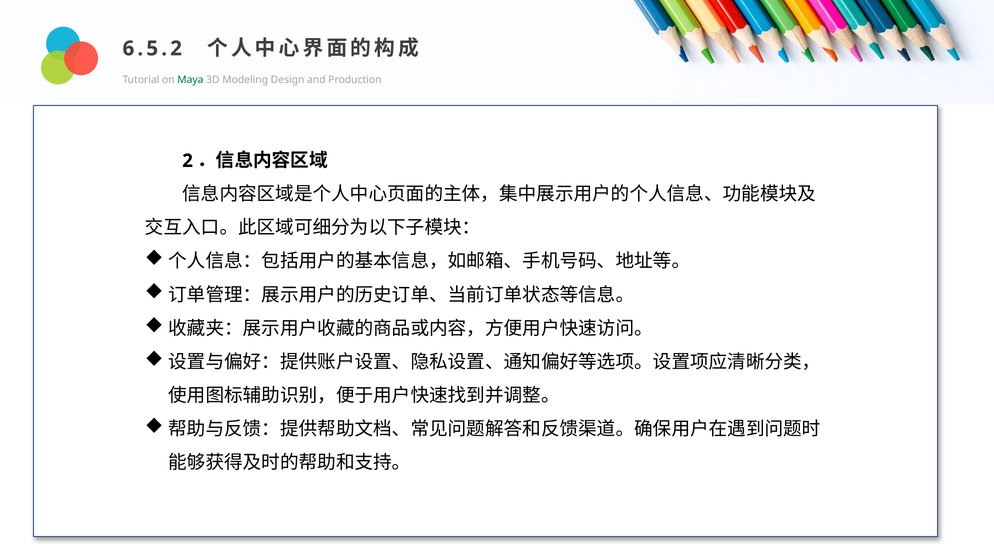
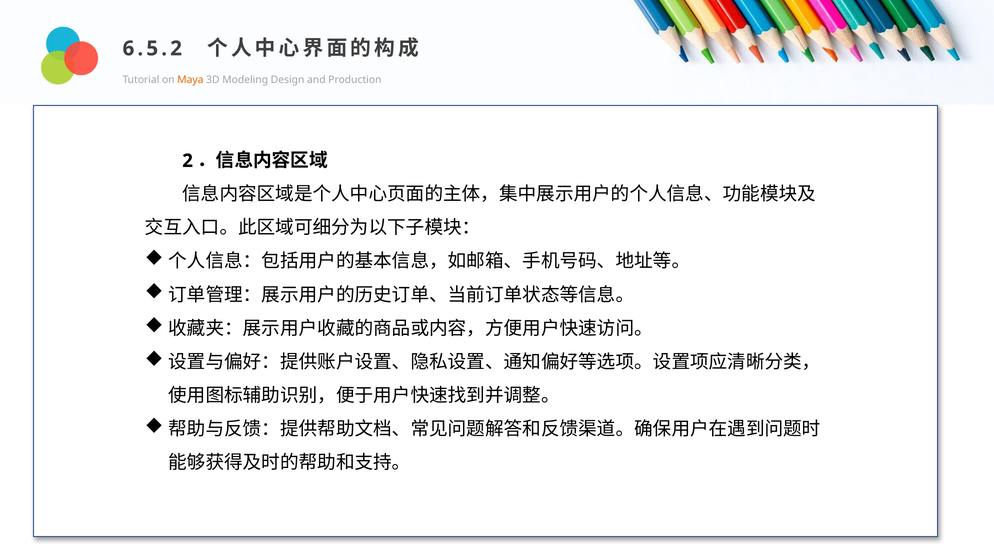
Maya colour: green -> orange
